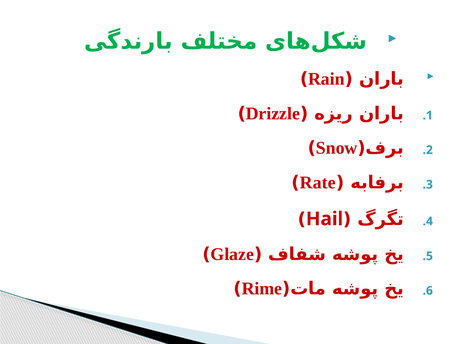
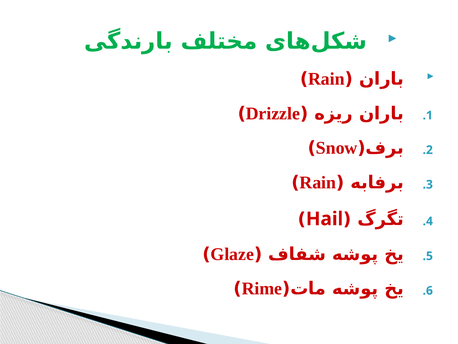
Rate at (318, 182): Rate -> Rain
